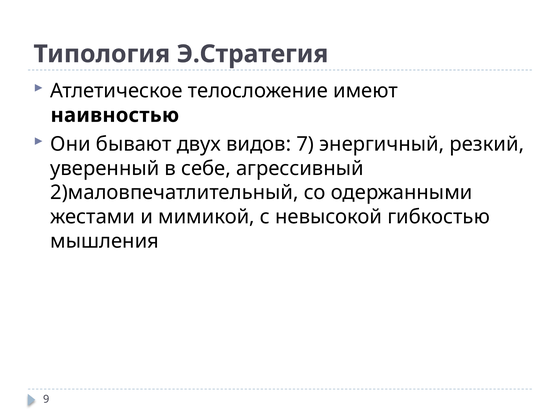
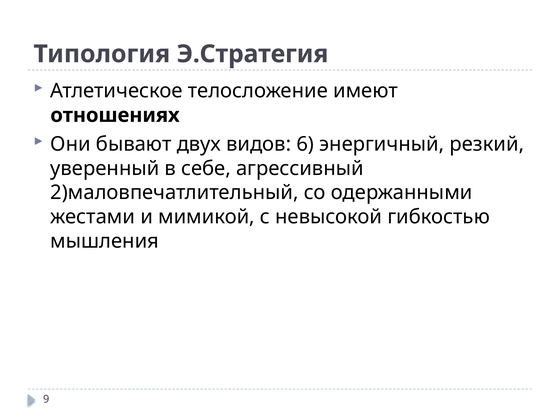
наивностью: наивностью -> отношениях
7: 7 -> 6
